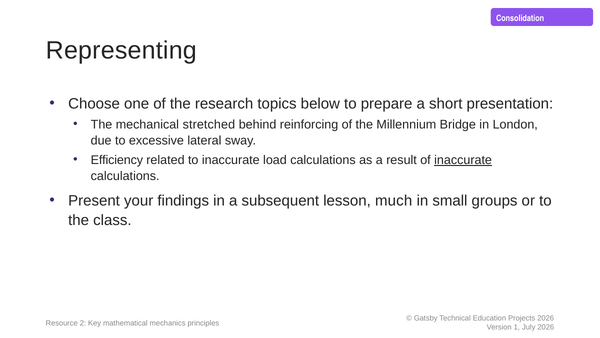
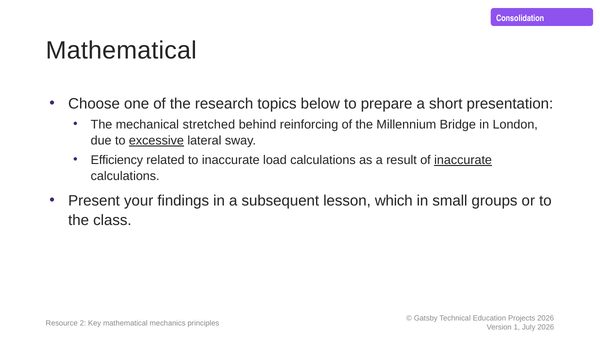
Representing at (121, 50): Representing -> Mathematical
excessive underline: none -> present
much: much -> which
